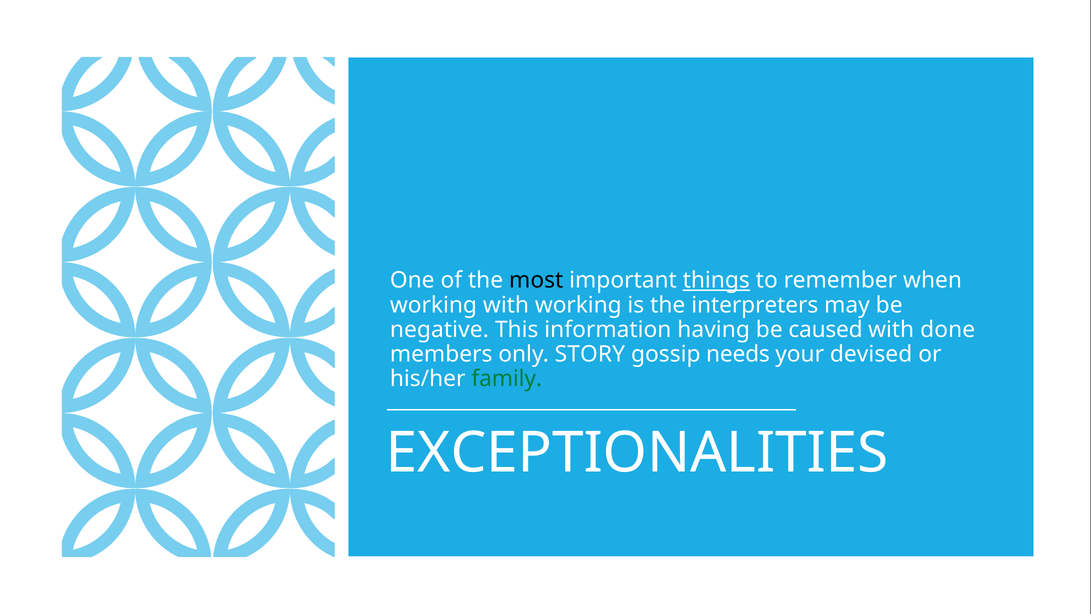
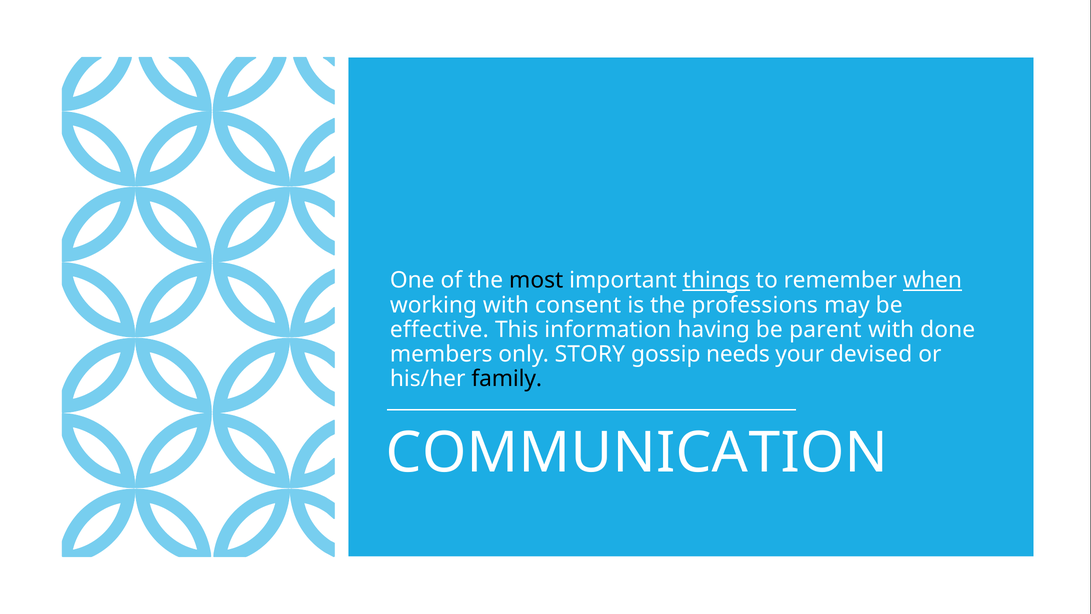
when underline: none -> present
with working: working -> consent
interpreters: interpreters -> professions
negative: negative -> effective
caused: caused -> parent
family colour: green -> black
EXCEPTIONALITIES: EXCEPTIONALITIES -> COMMUNICATION
